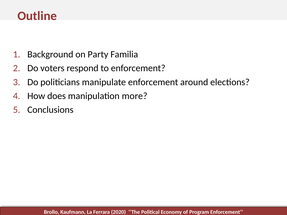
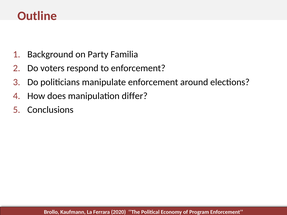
more: more -> differ
